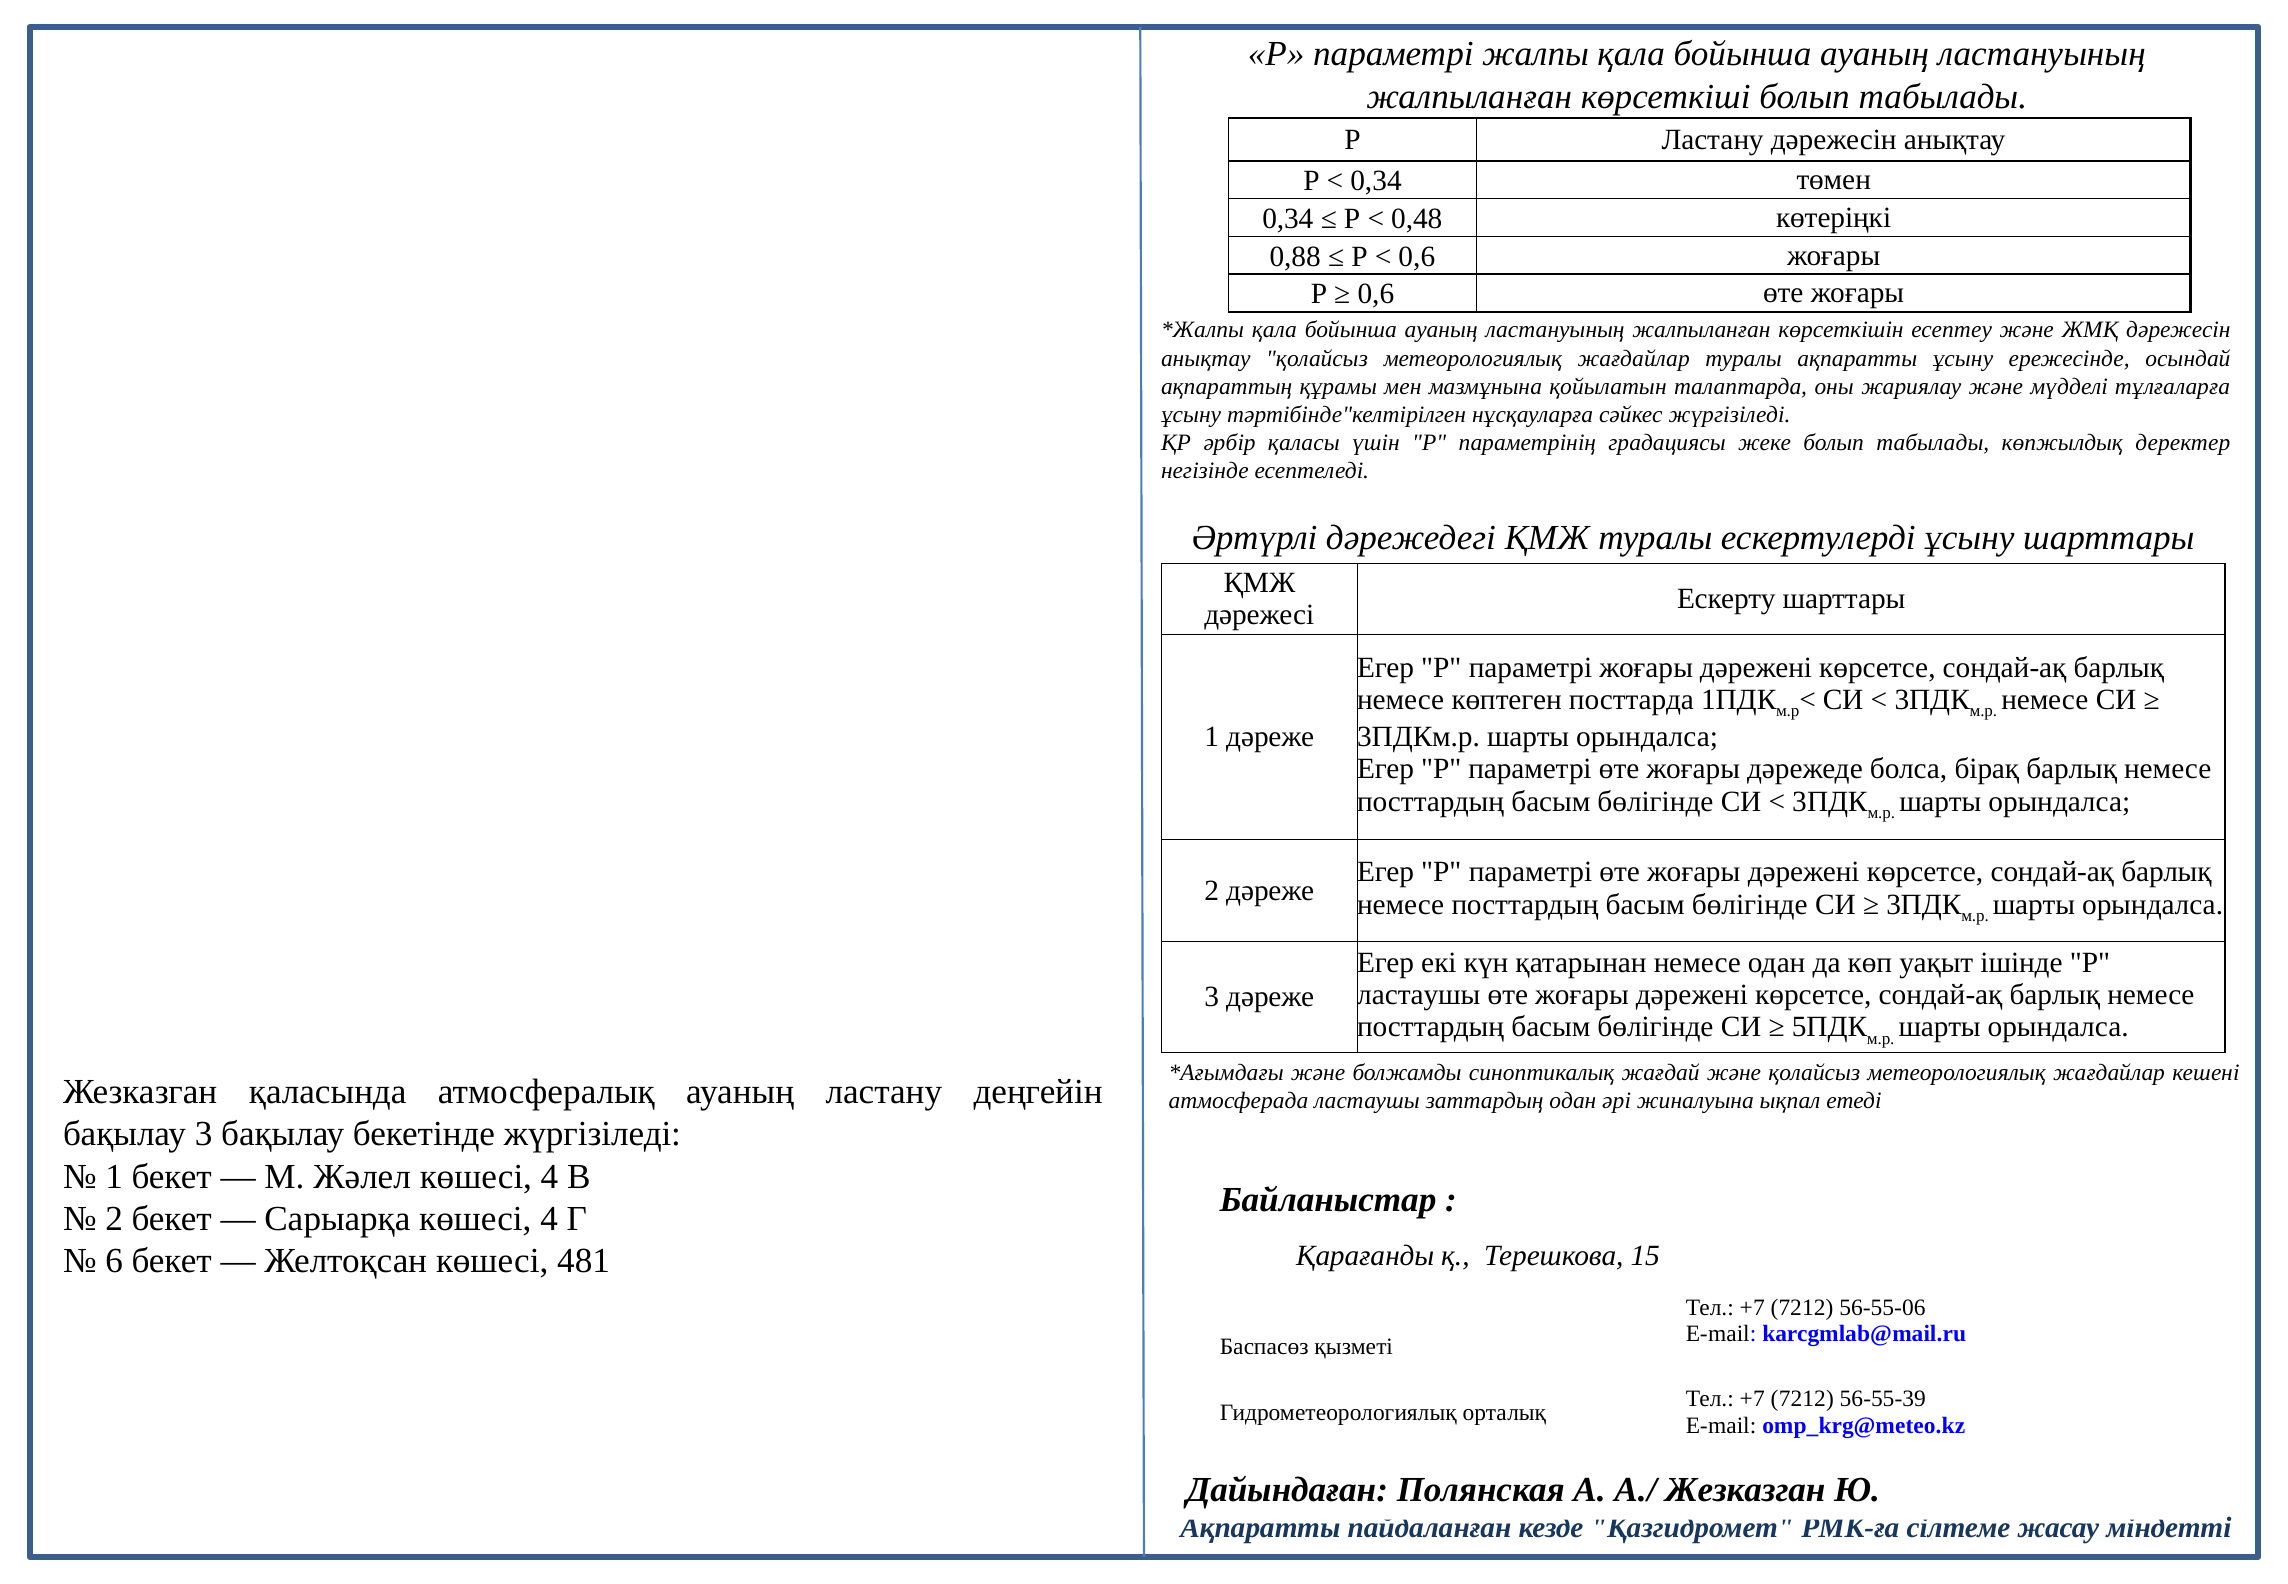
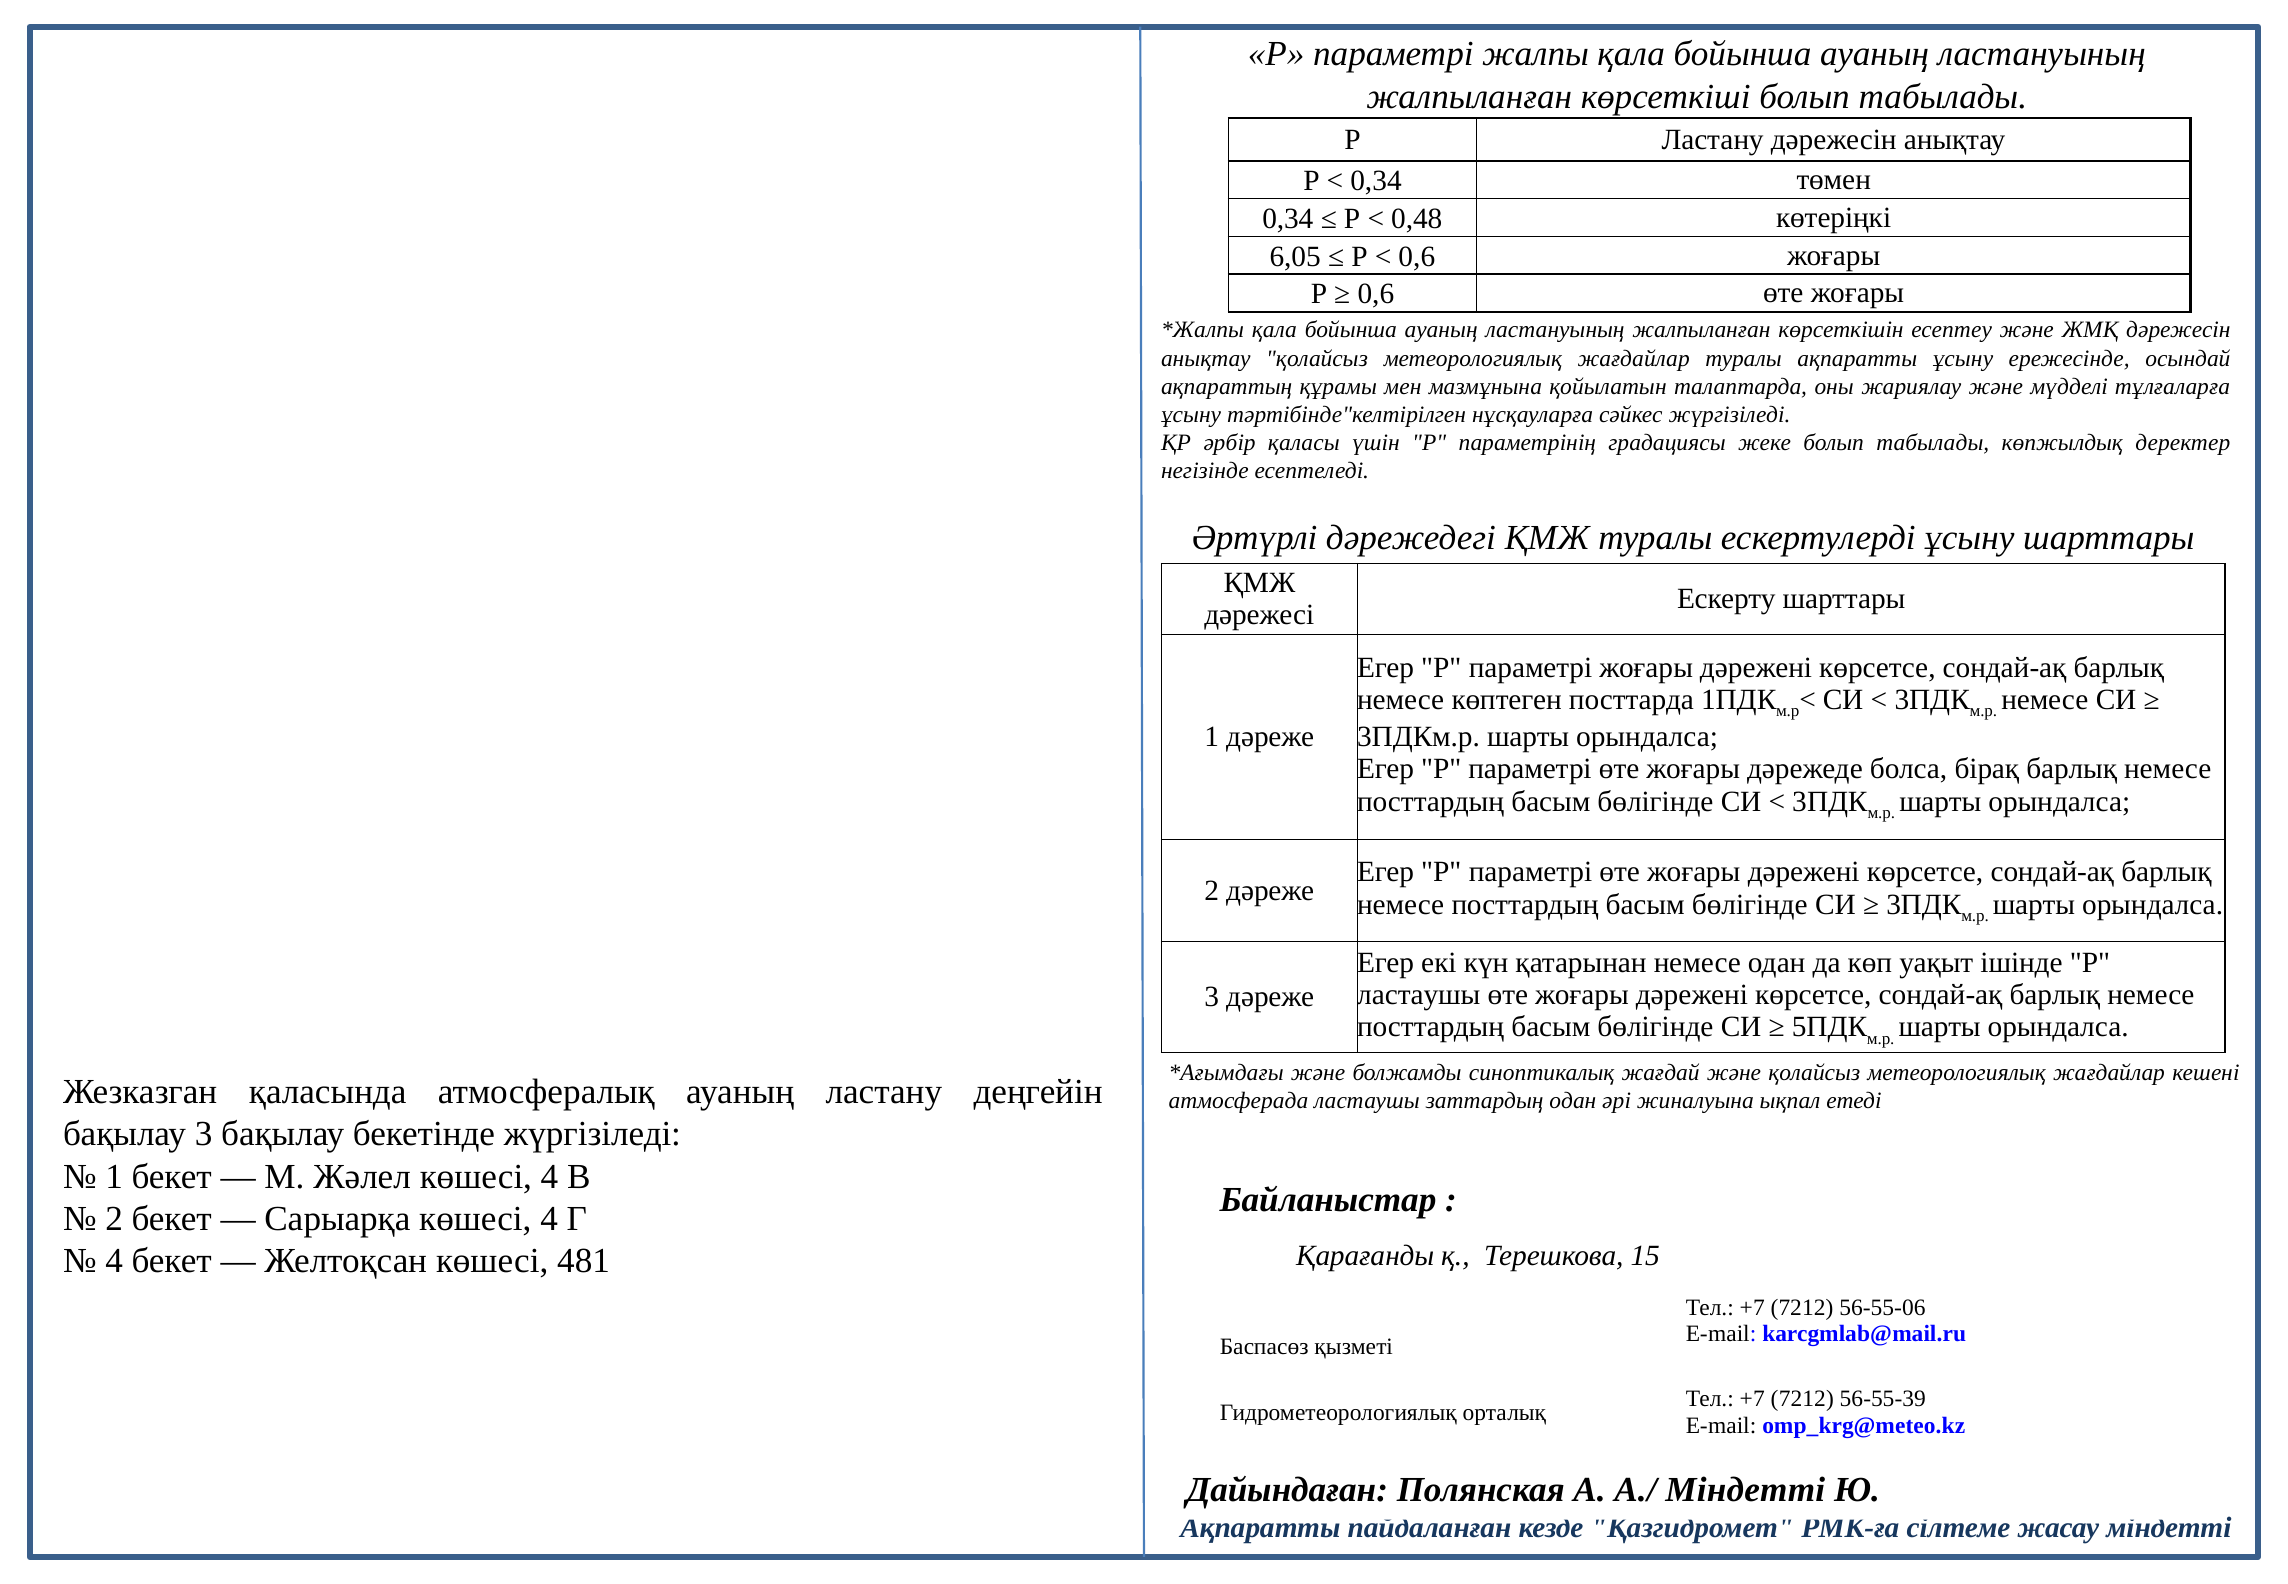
0,88: 0,88 -> 6,05
6 at (114, 1261): 6 -> 4
А./ Жезказган: Жезказган -> Міндетті
